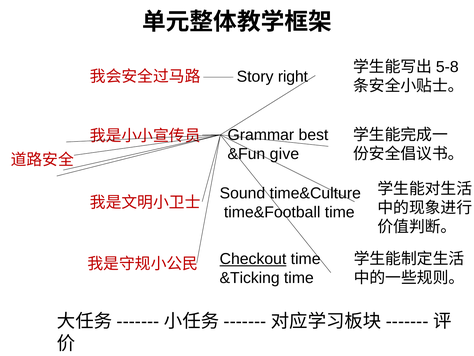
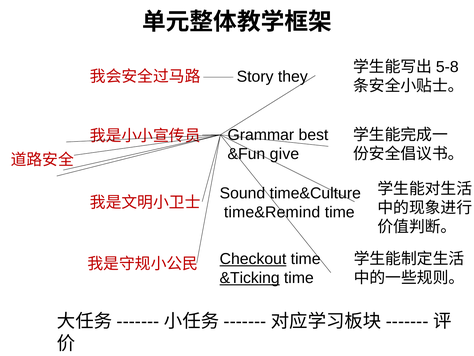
right: right -> they
time&Football: time&Football -> time&Remind
&Ticking underline: none -> present
